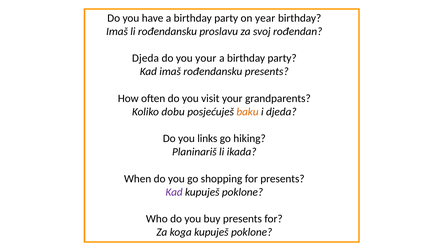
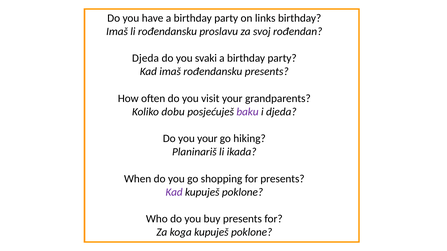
year: year -> links
you your: your -> svaki
baku colour: orange -> purple
you links: links -> your
